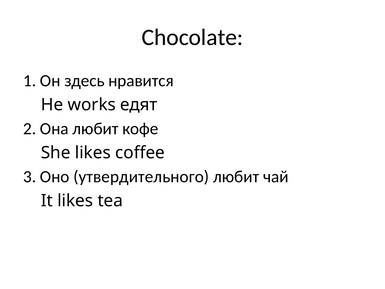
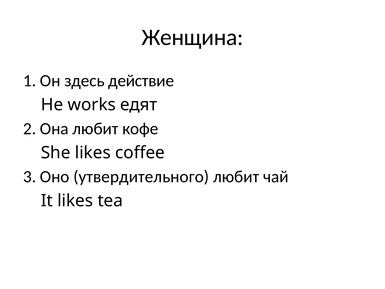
Chocolate: Chocolate -> Женщина
нравится: нравится -> действие
